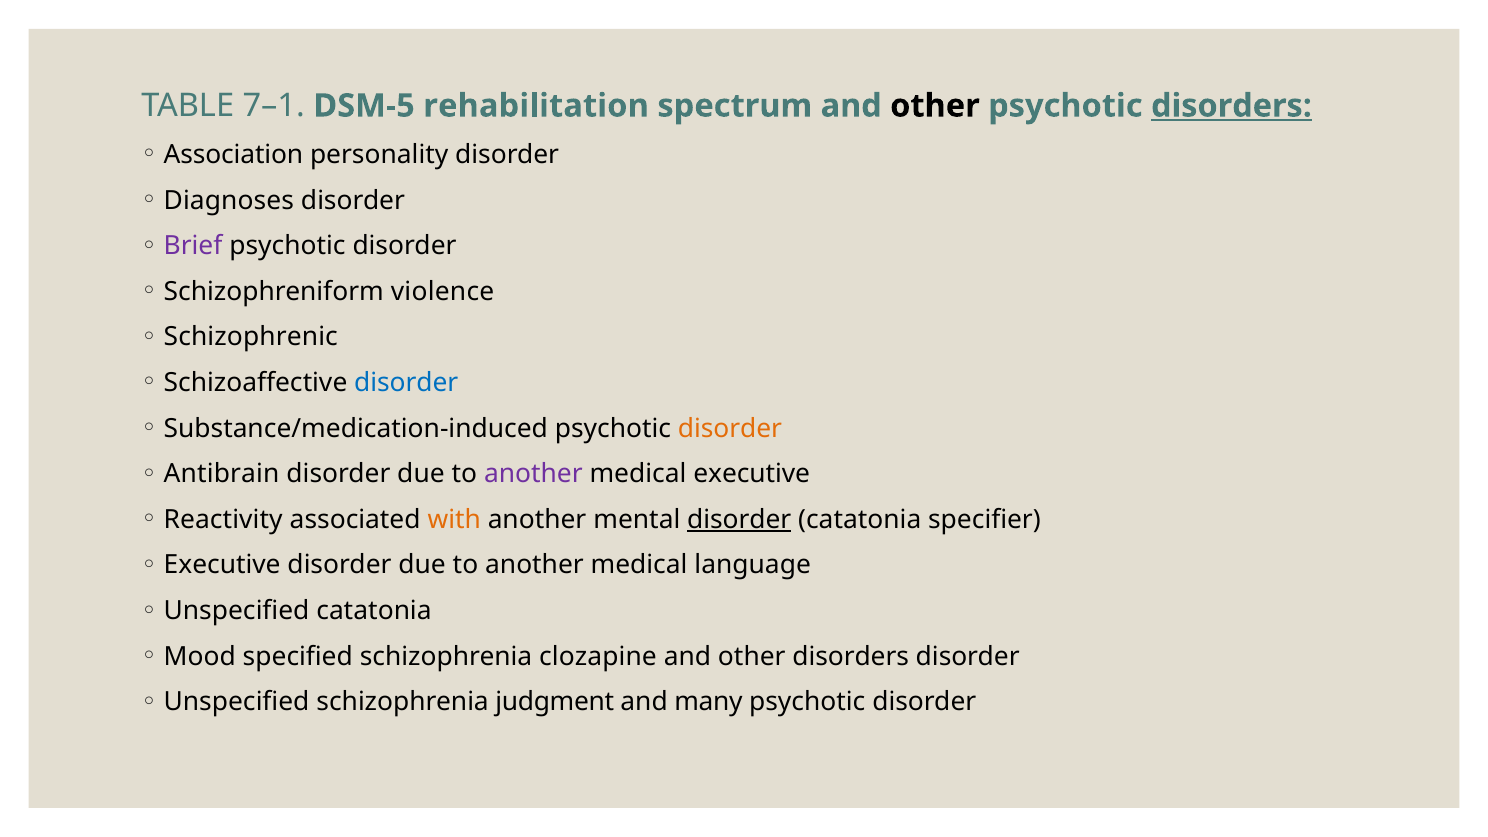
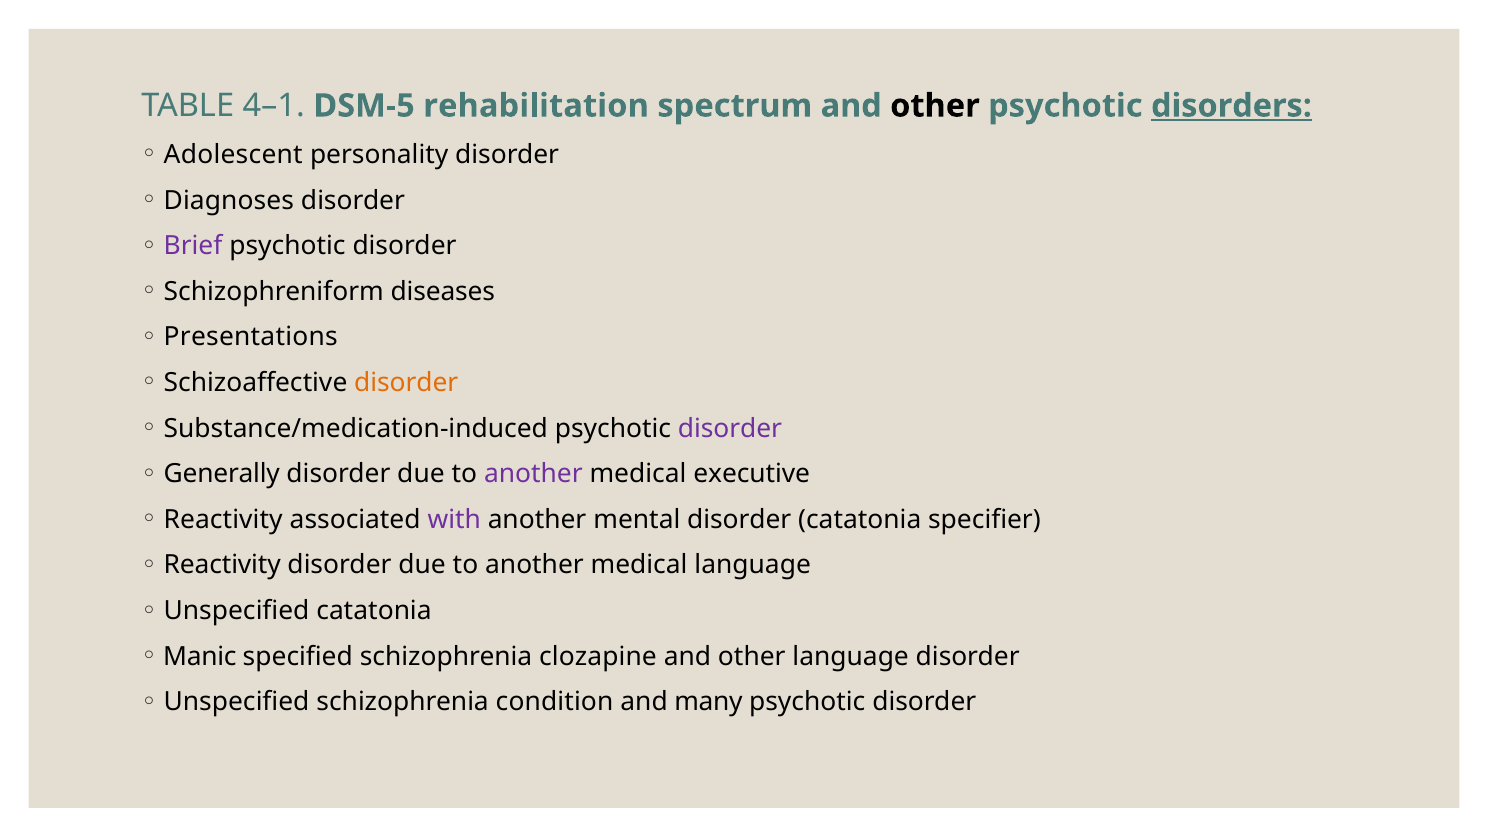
7–1: 7–1 -> 4–1
Association: Association -> Adolescent
violence: violence -> diseases
Schizophrenic: Schizophrenic -> Presentations
disorder at (406, 383) colour: blue -> orange
disorder at (730, 428) colour: orange -> purple
Antibrain: Antibrain -> Generally
with colour: orange -> purple
disorder at (739, 520) underline: present -> none
Executive at (222, 565): Executive -> Reactivity
Mood: Mood -> Manic
other disorders: disorders -> language
judgment: judgment -> condition
